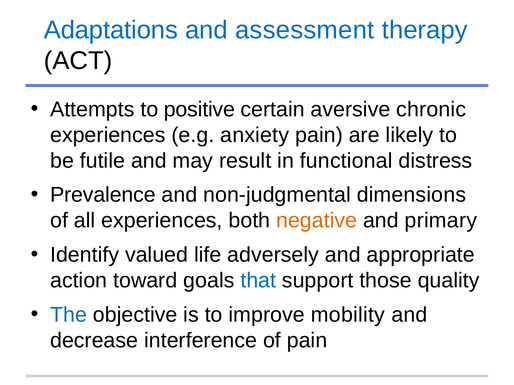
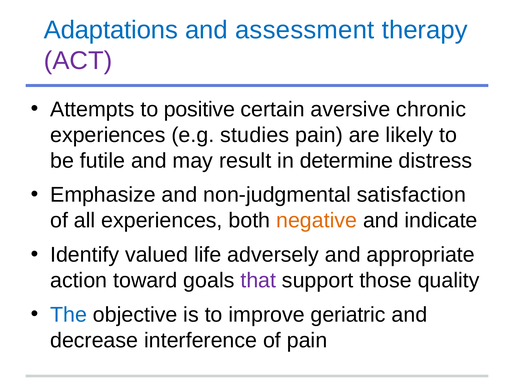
ACT colour: black -> purple
anxiety: anxiety -> studies
functional: functional -> determine
Prevalence: Prevalence -> Emphasize
dimensions: dimensions -> satisfaction
primary: primary -> indicate
that colour: blue -> purple
mobility: mobility -> geriatric
